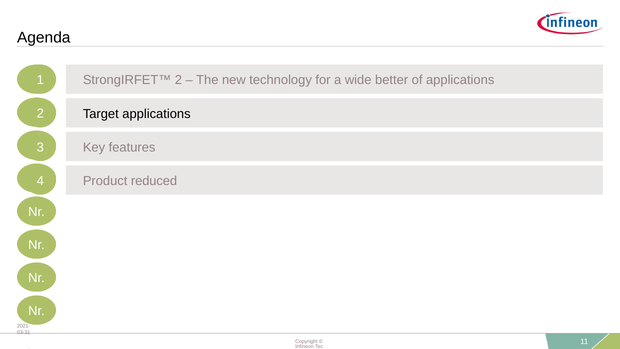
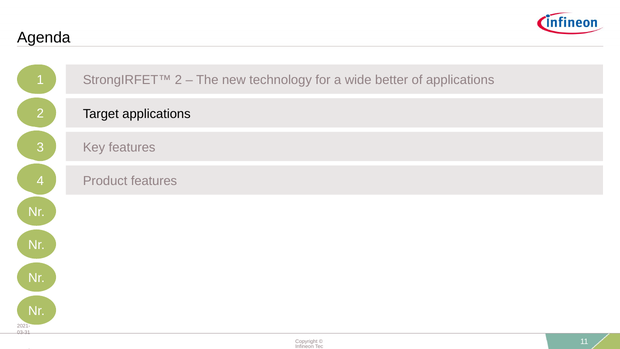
Product reduced: reduced -> features
